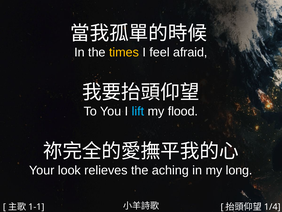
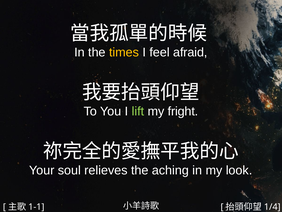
lift colour: light blue -> light green
flood: flood -> fright
look: look -> soul
long: long -> look
